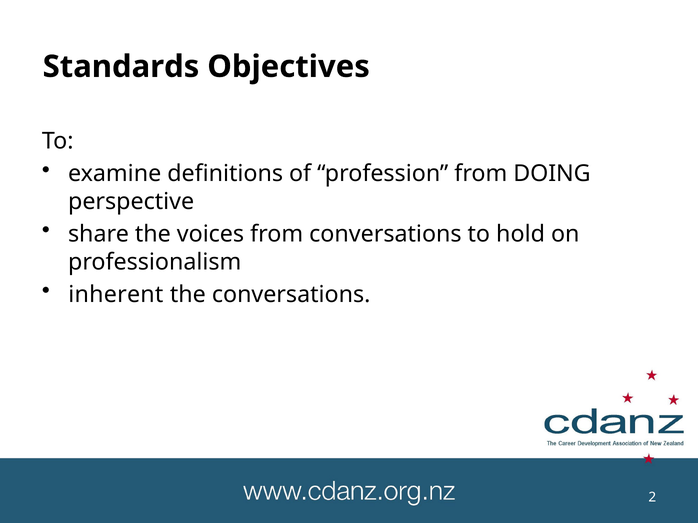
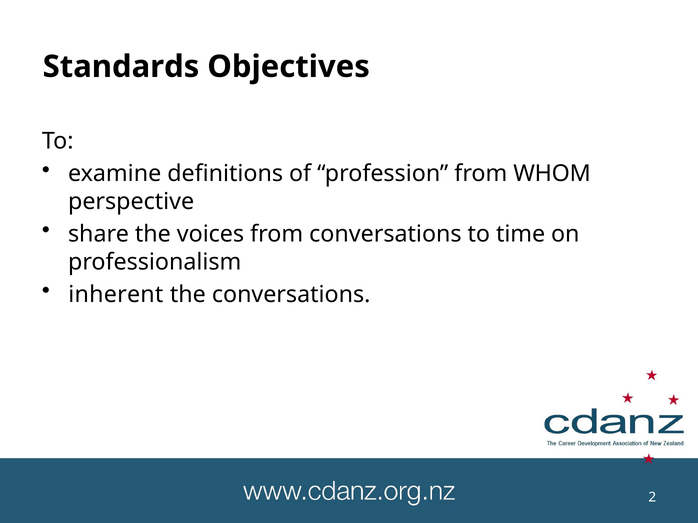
DOING: DOING -> WHOM
hold: hold -> time
